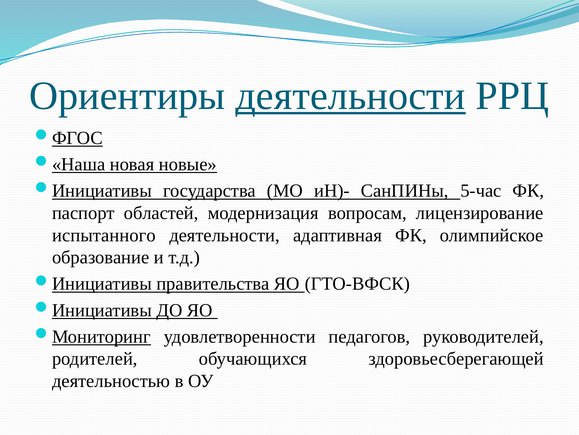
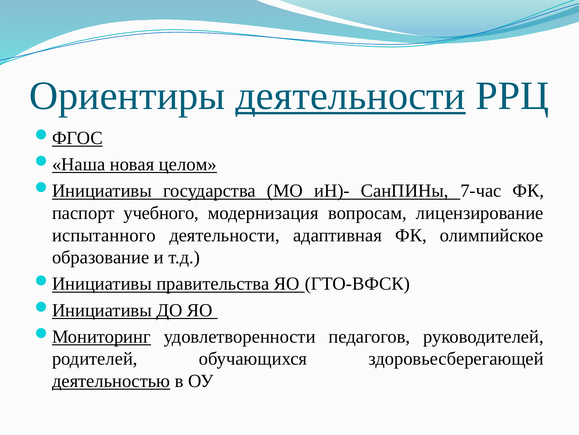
новые: новые -> целом
5-час: 5-час -> 7-час
областей: областей -> учебного
деятельностью underline: none -> present
